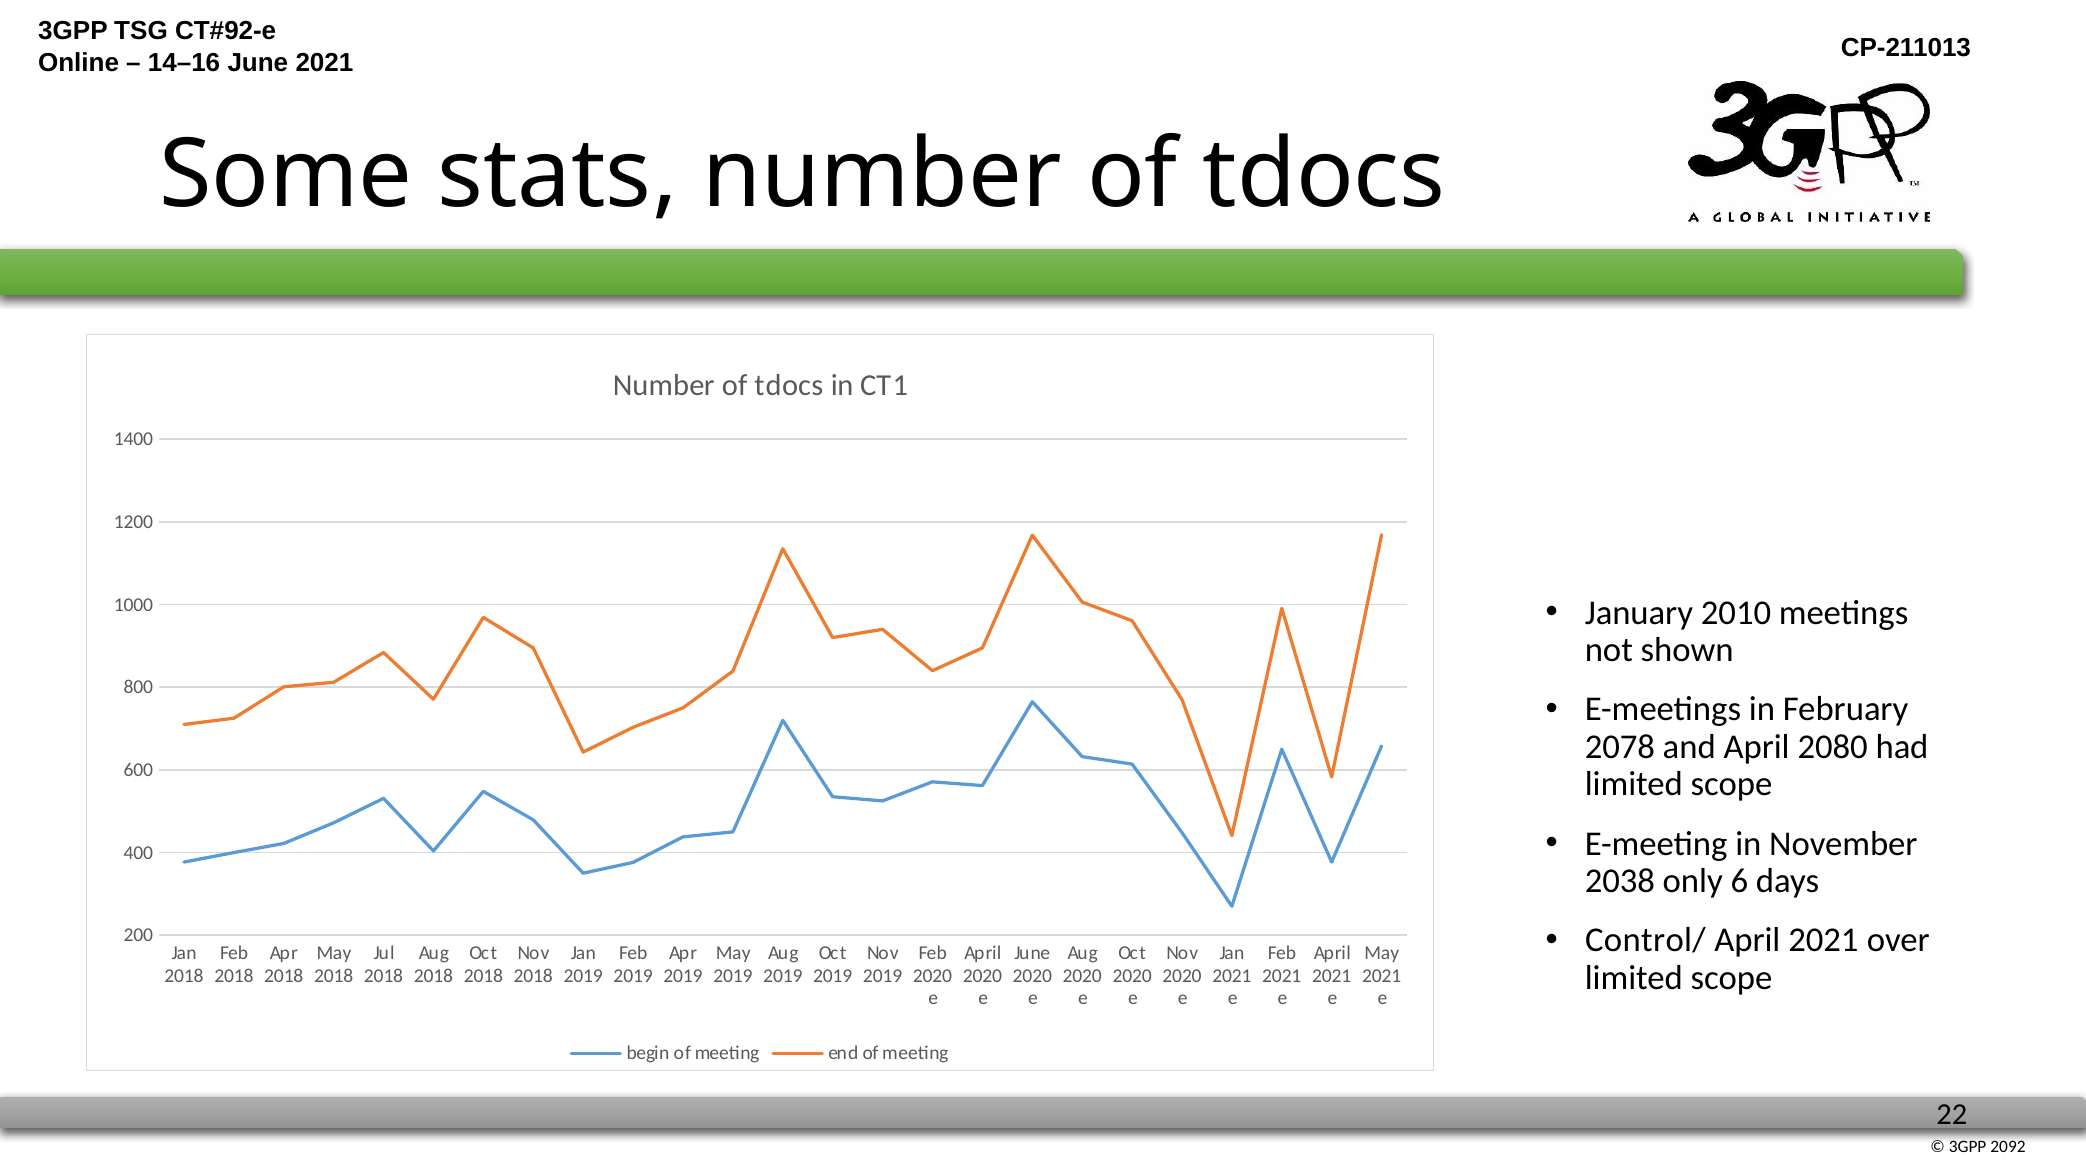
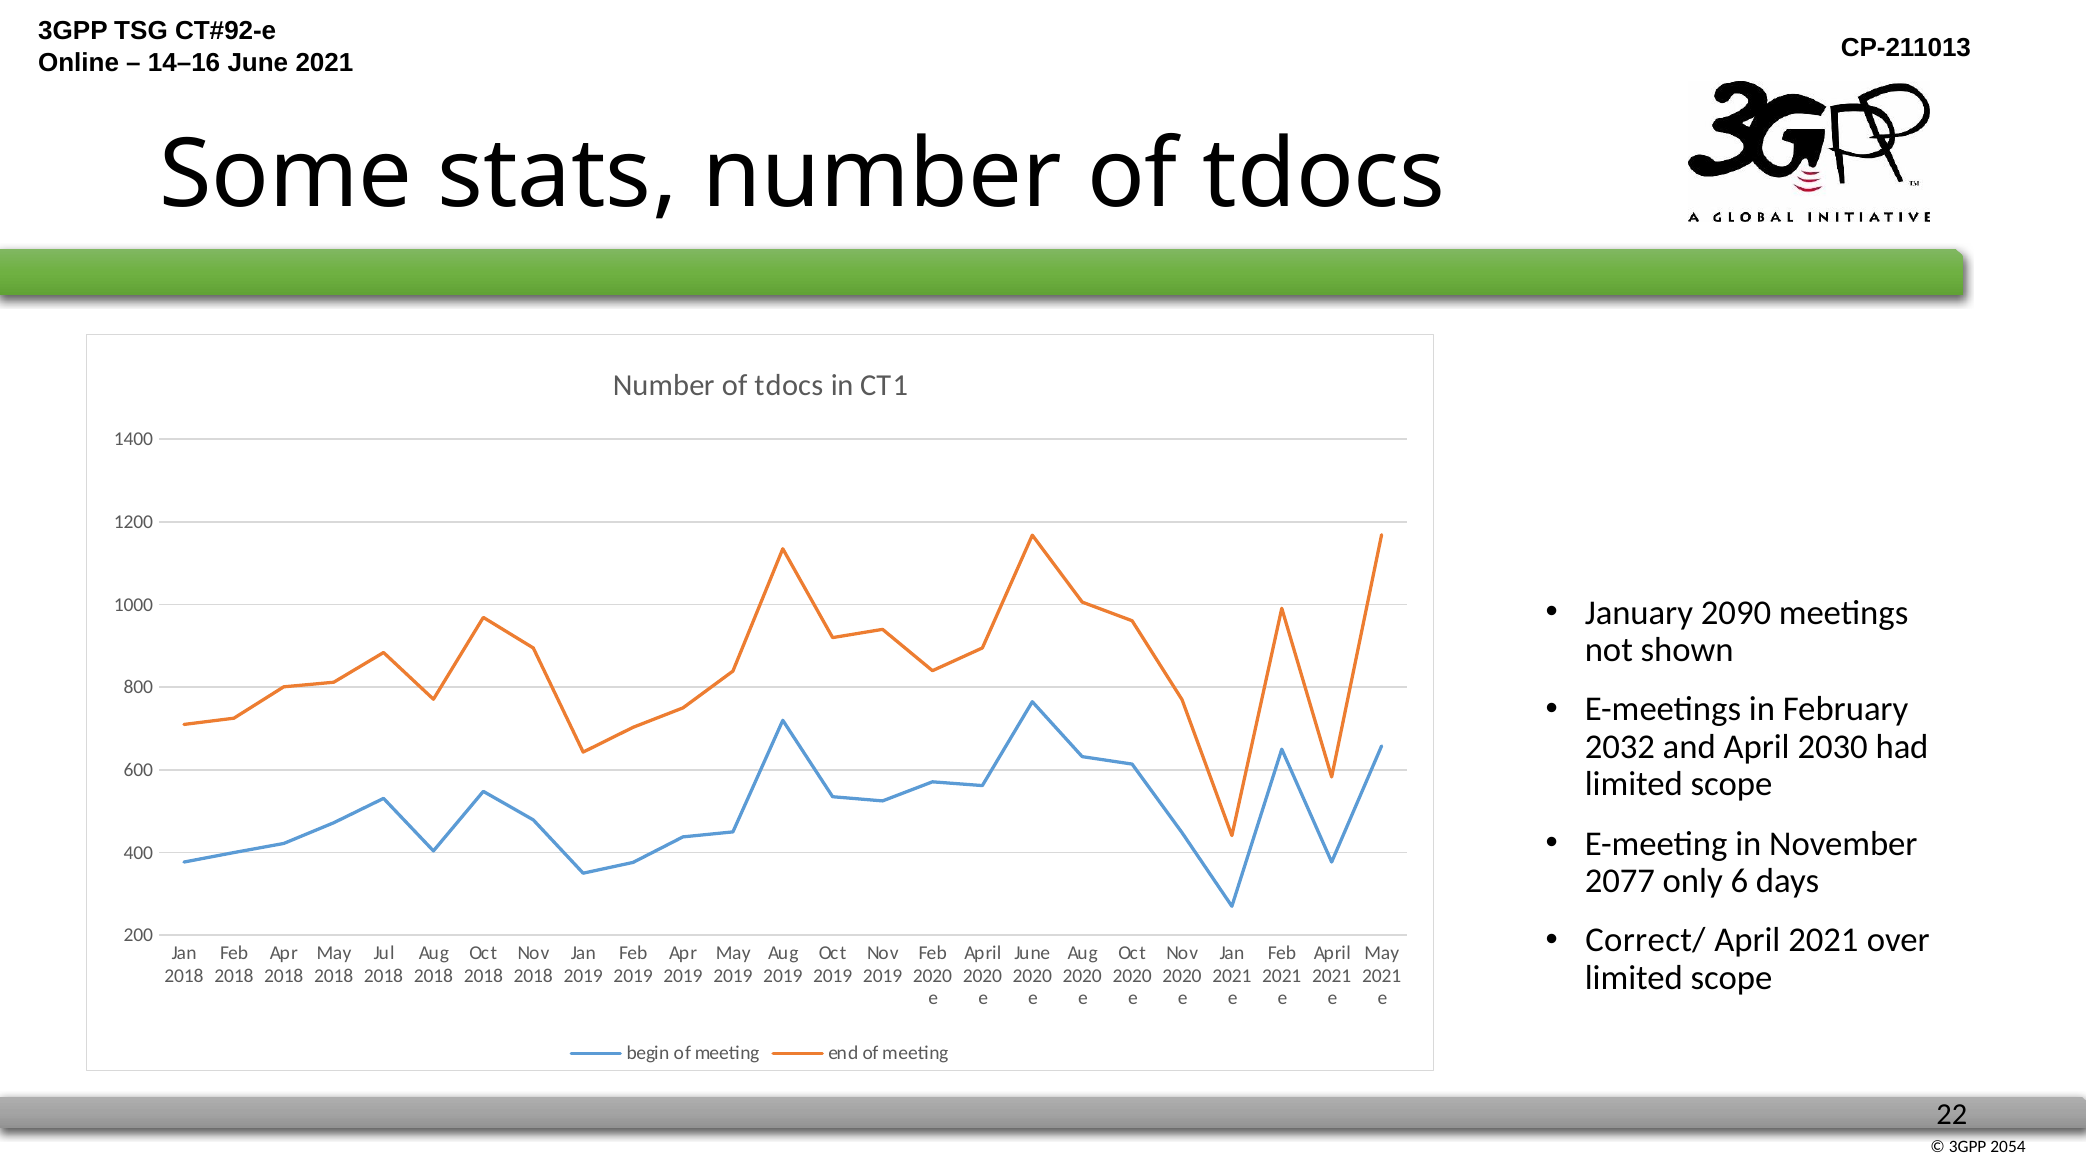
2010: 2010 -> 2090
2078: 2078 -> 2032
2080: 2080 -> 2030
2038: 2038 -> 2077
Control/: Control/ -> Correct/
2092: 2092 -> 2054
